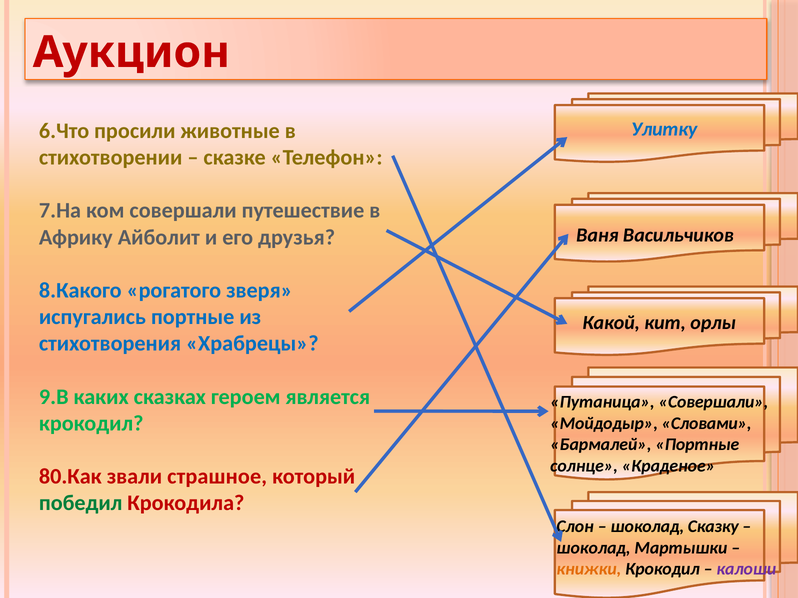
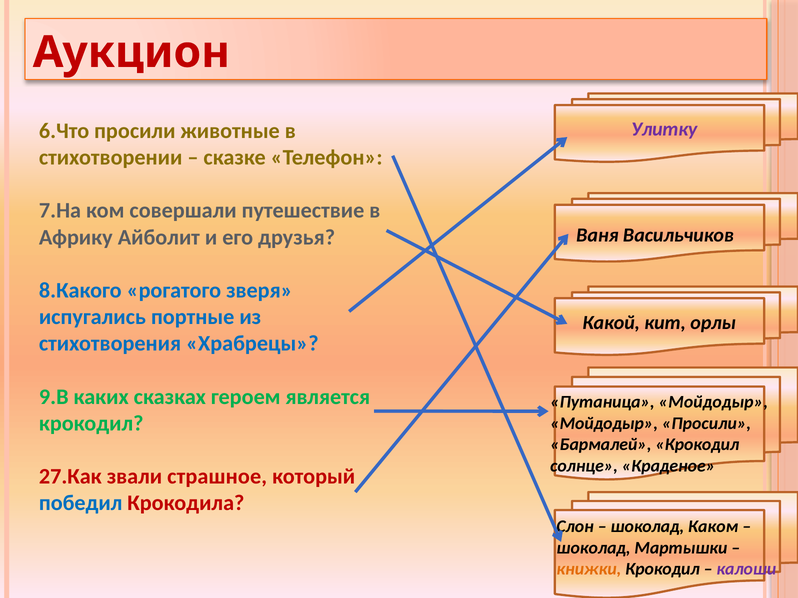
Улитку colour: blue -> purple
Совершали at (713, 402): Совершали -> Мойдодыр
Словами at (707, 424): Словами -> Просили
Портные at (697, 445): Портные -> Крокодил
80.Как: 80.Как -> 27.Как
победил colour: green -> blue
Сказку: Сказку -> Каком
